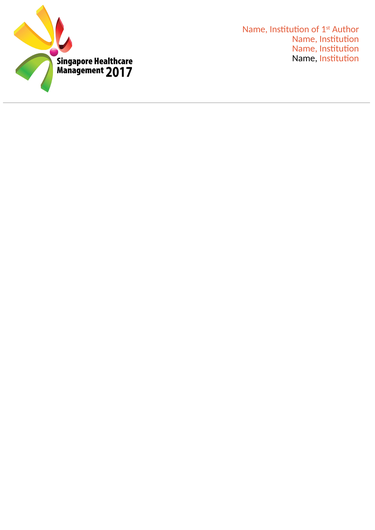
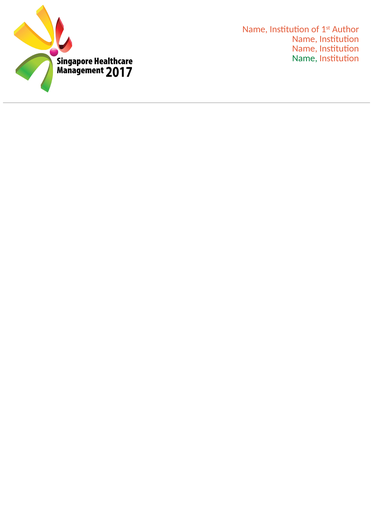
Name at (305, 58) colour: black -> green
